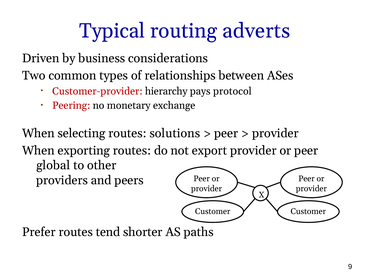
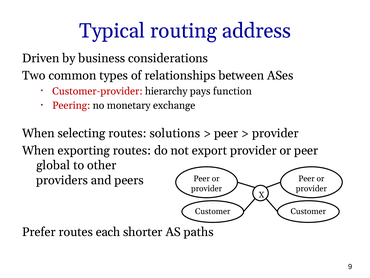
adverts: adverts -> address
protocol: protocol -> function
tend: tend -> each
